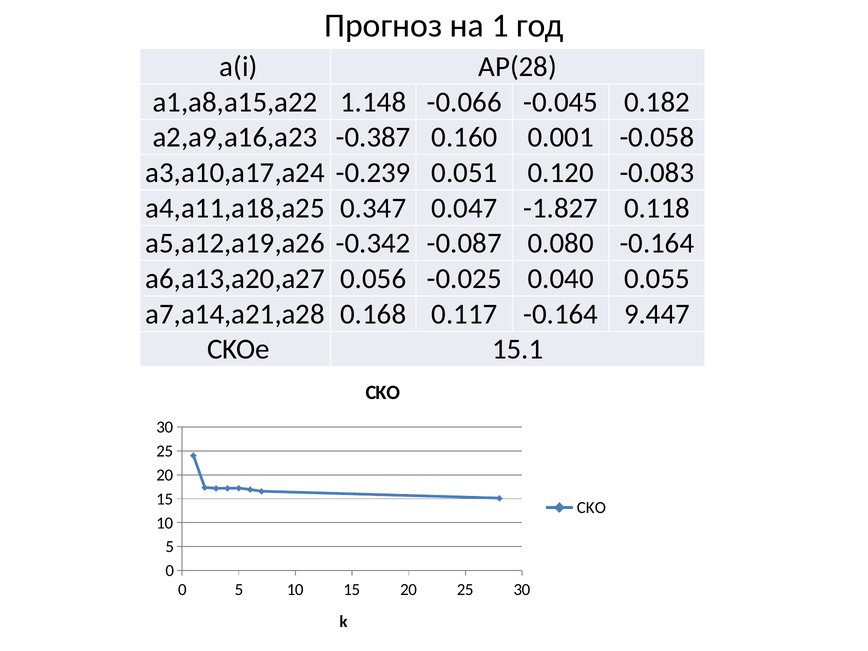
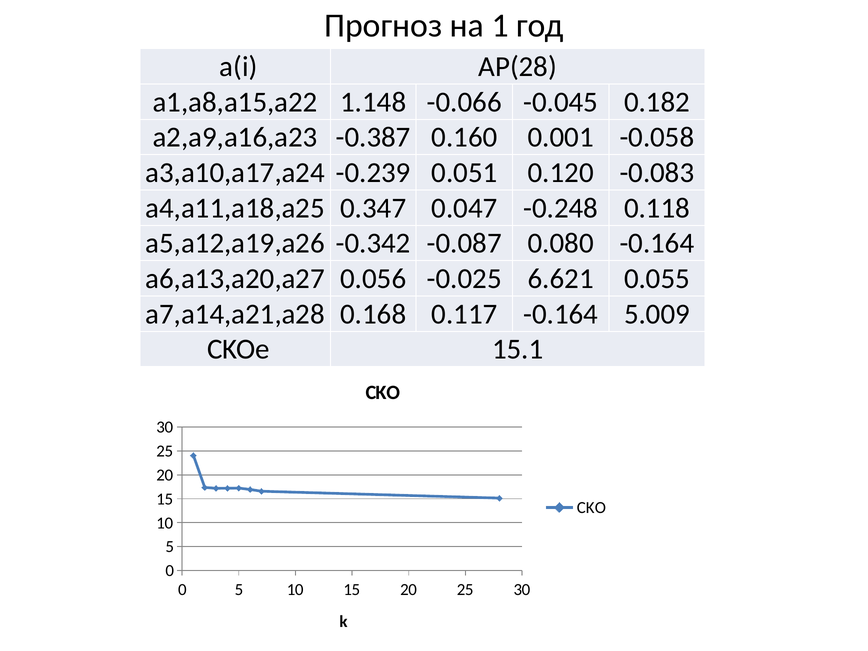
-1.827: -1.827 -> -0.248
0.040: 0.040 -> 6.621
9.447: 9.447 -> 5.009
